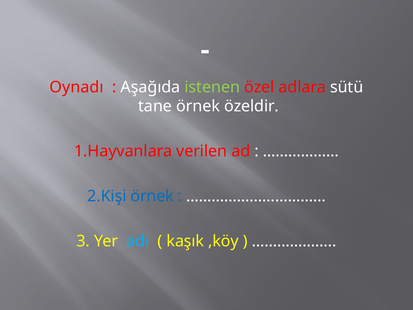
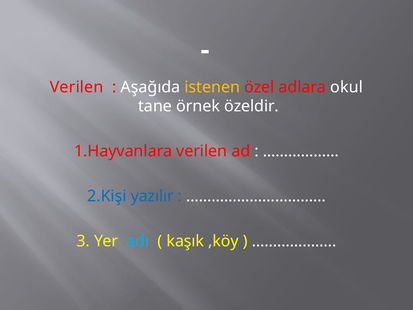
Oynadı at (77, 87): Oynadı -> Verilen
istenen colour: light green -> yellow
sütü: sütü -> okul
2.Kişi örnek: örnek -> yazılır
